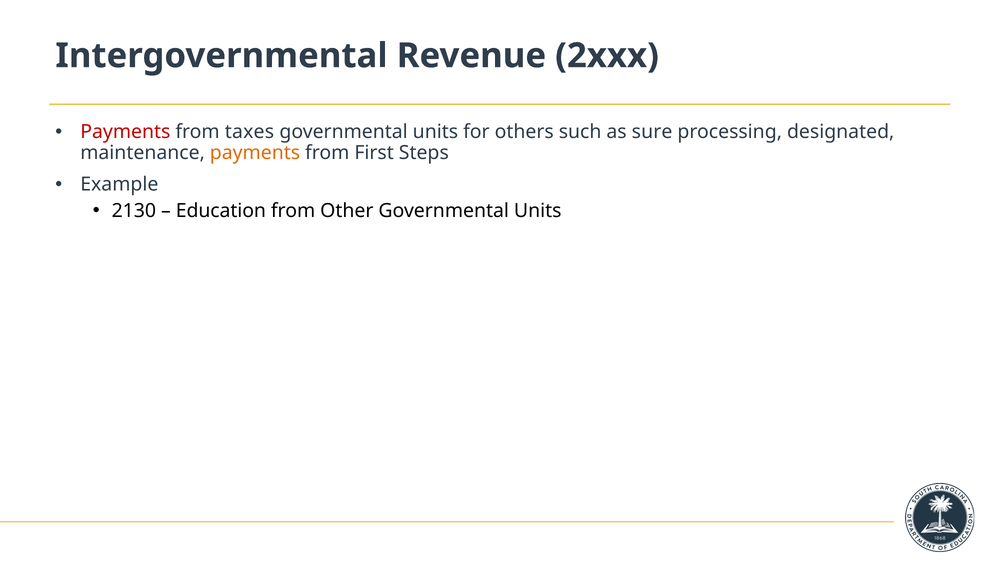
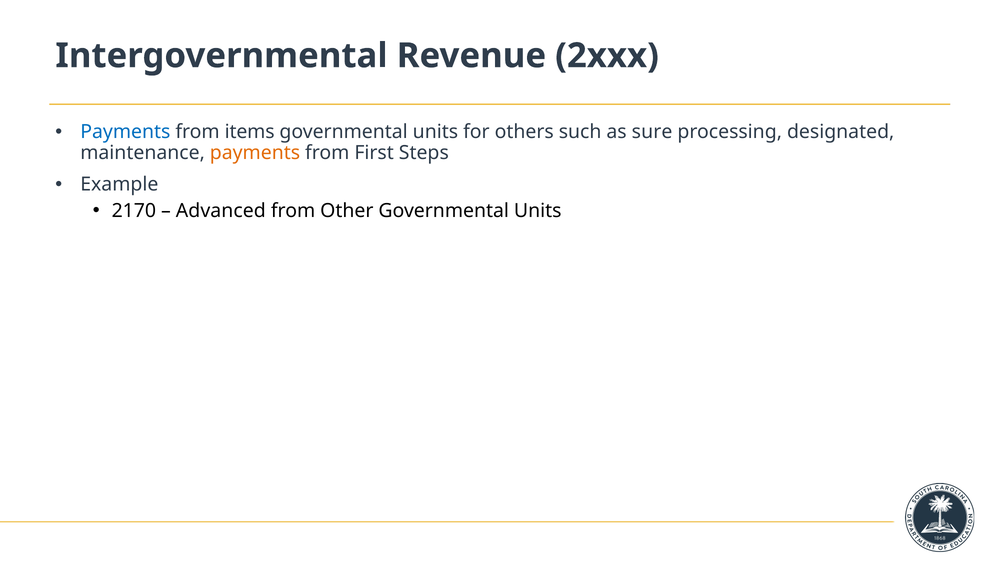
Payments at (125, 132) colour: red -> blue
taxes: taxes -> items
2130: 2130 -> 2170
Education: Education -> Advanced
